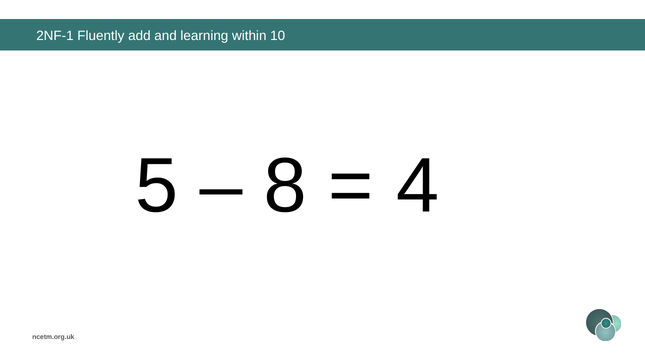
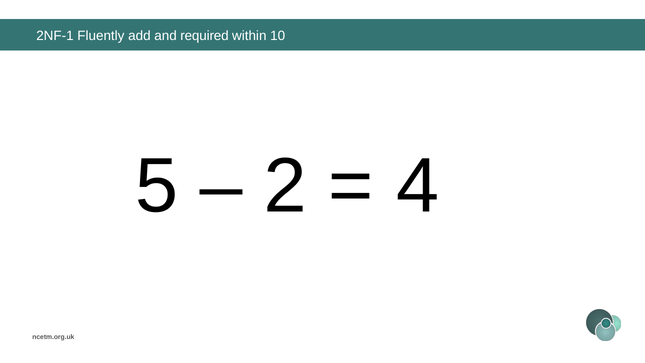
learning: learning -> required
8: 8 -> 2
